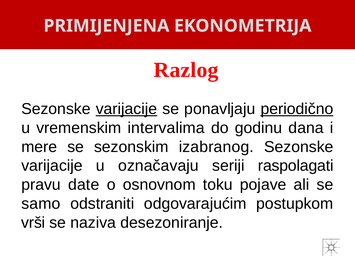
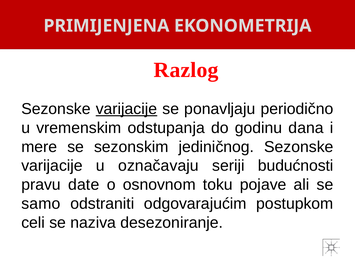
periodično underline: present -> none
intervalima: intervalima -> odstupanja
izabranog: izabranog -> jediničnog
raspolagati: raspolagati -> budućnosti
vrši: vrši -> celi
